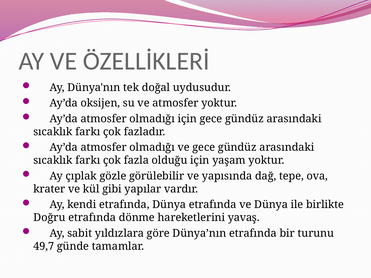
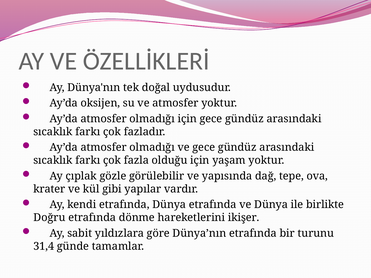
yavaş: yavaş -> ikişer
49,7: 49,7 -> 31,4
